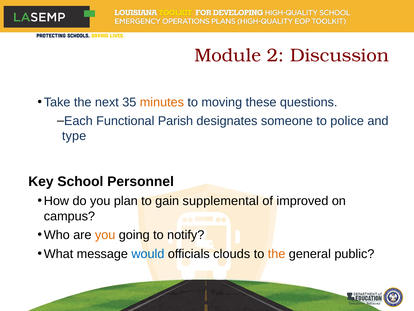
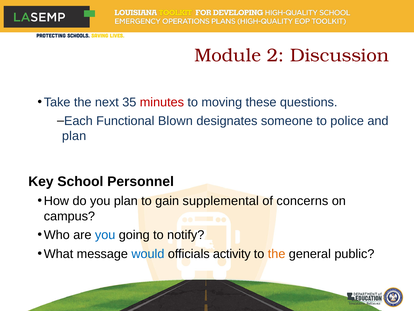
minutes colour: orange -> red
Parish: Parish -> Blown
type at (74, 136): type -> plan
improved: improved -> concerns
you at (105, 235) colour: orange -> blue
clouds: clouds -> activity
